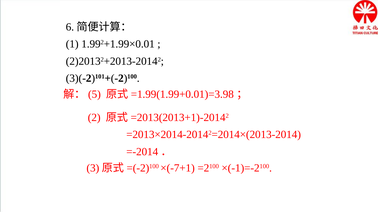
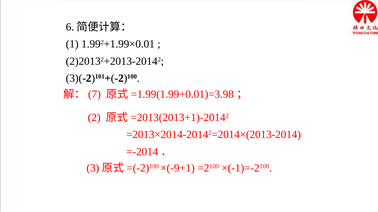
5: 5 -> 7
×(-7+1: ×(-7+1 -> ×(-9+1
